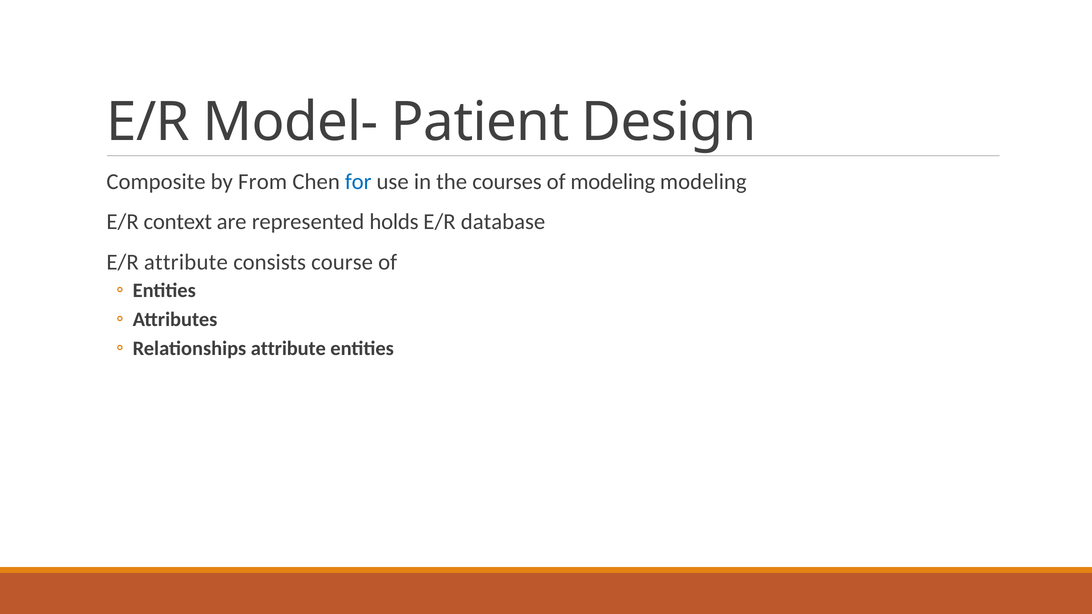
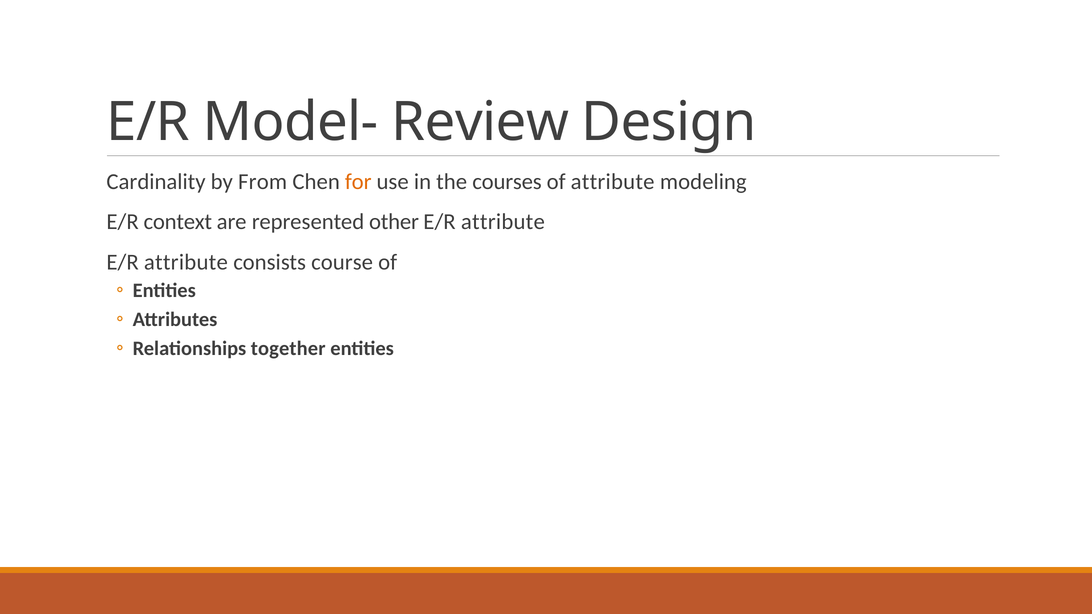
Patient: Patient -> Review
Composite: Composite -> Cardinality
for colour: blue -> orange
of modeling: modeling -> attribute
holds: holds -> other
database at (503, 222): database -> attribute
Relationships attribute: attribute -> together
